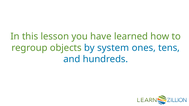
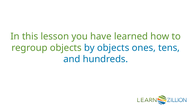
by system: system -> objects
